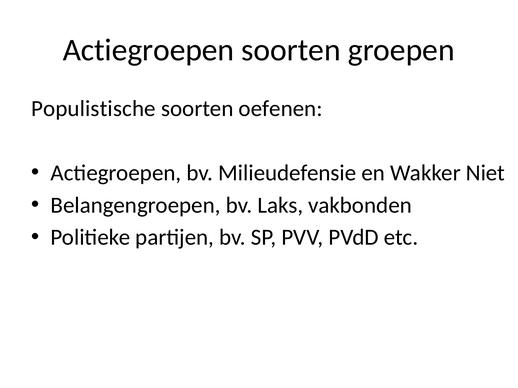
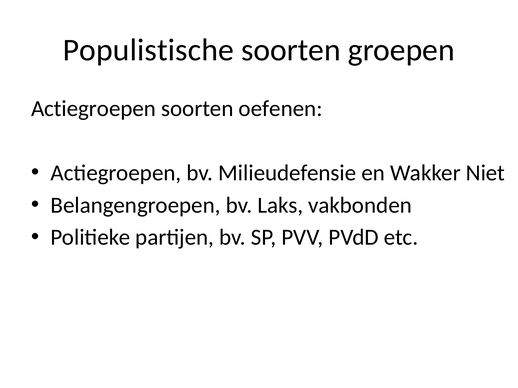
Actiegroepen at (148, 50): Actiegroepen -> Populistische
Populistische at (93, 109): Populistische -> Actiegroepen
